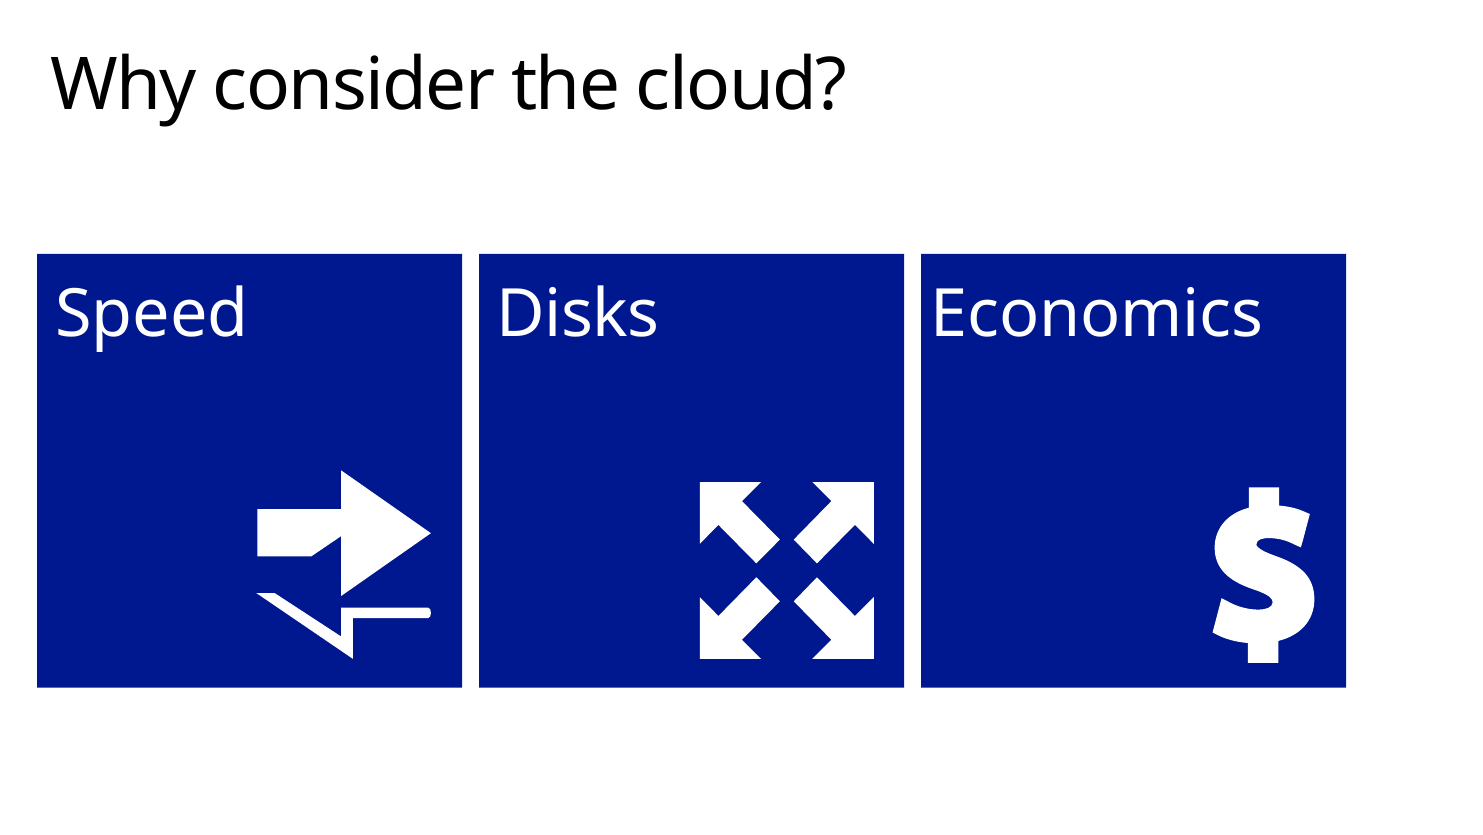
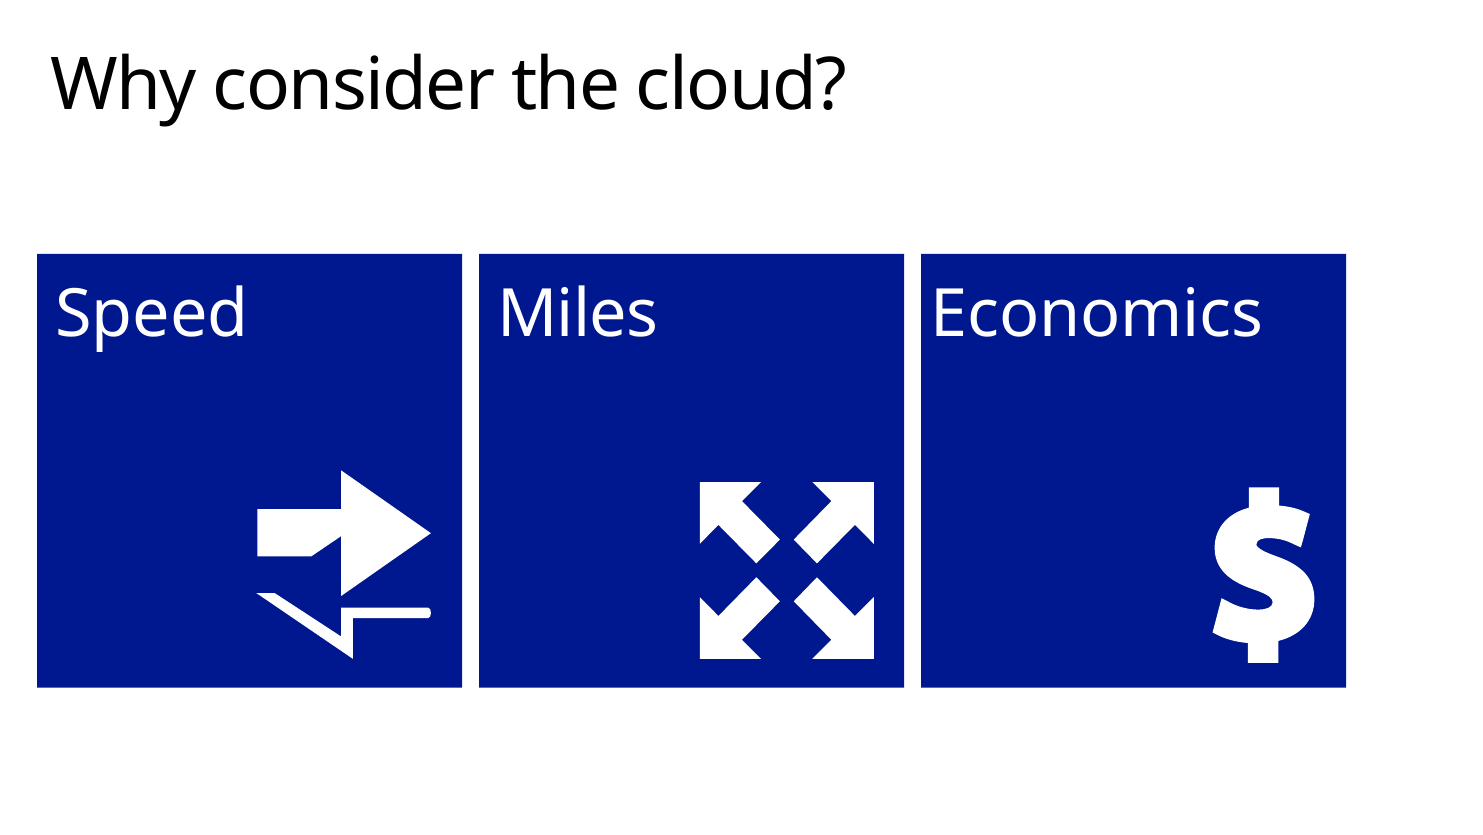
Disks: Disks -> Miles
